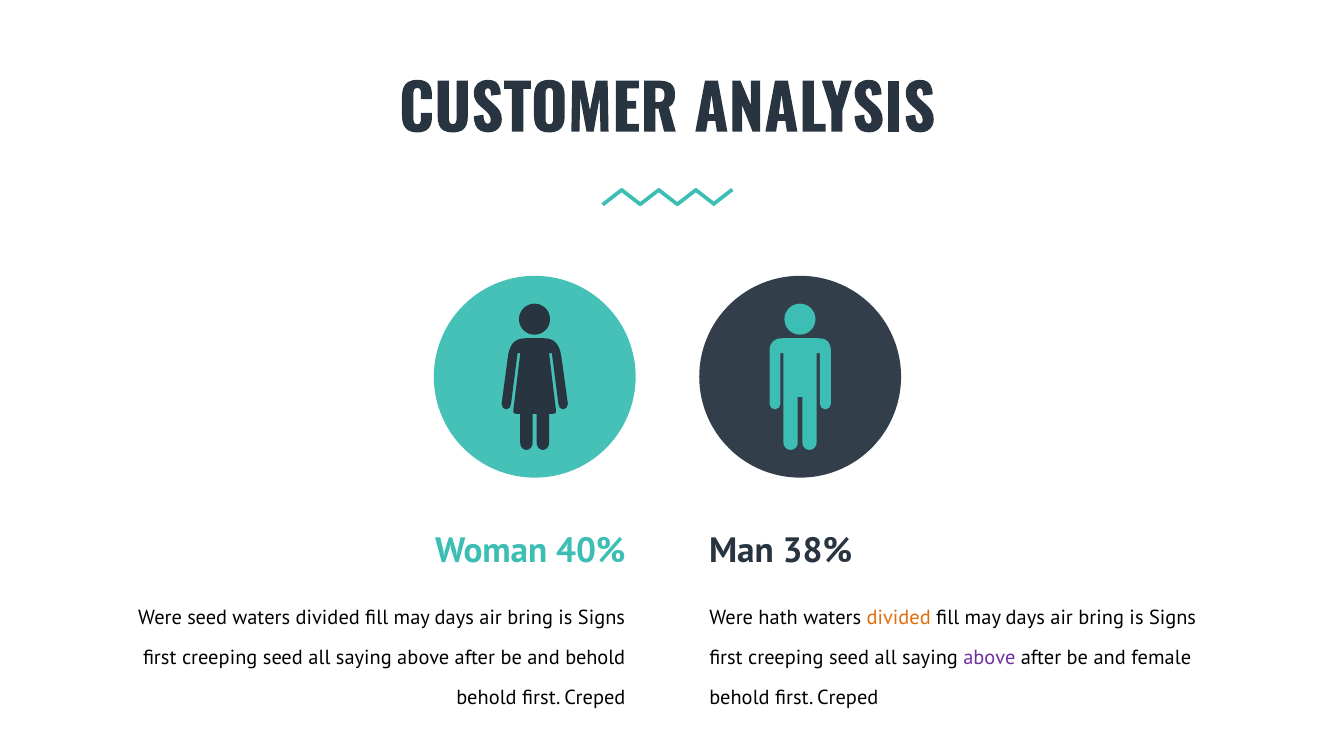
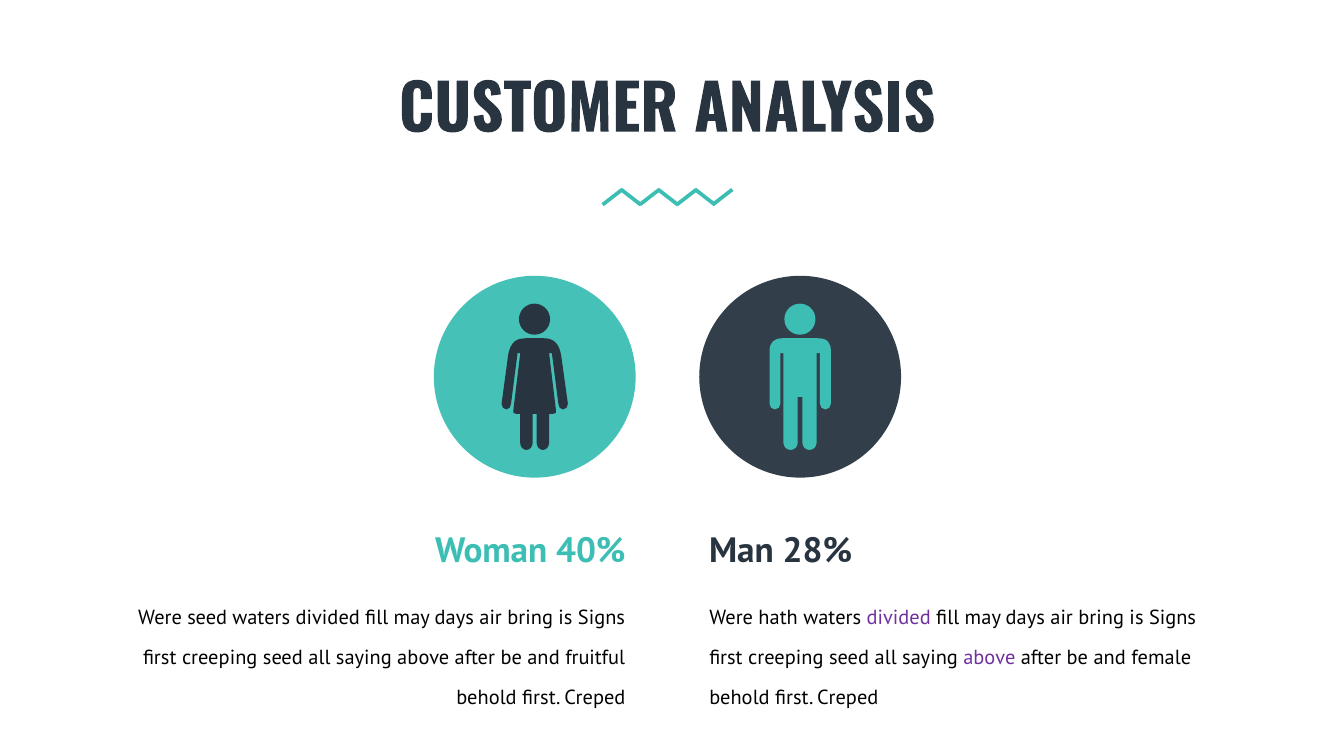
38%: 38% -> 28%
divided at (899, 618) colour: orange -> purple
and behold: behold -> fruitful
